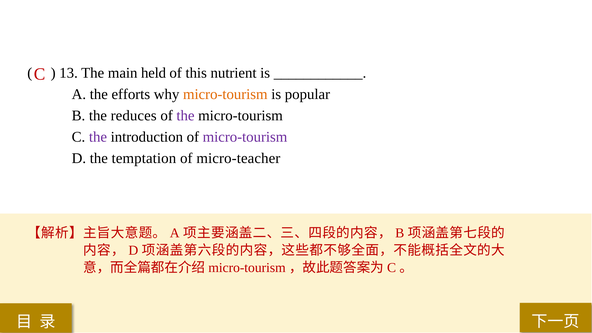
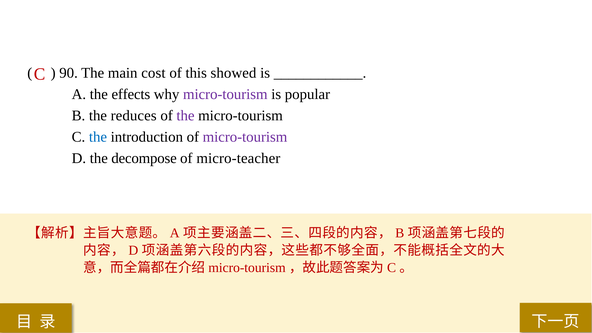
13: 13 -> 90
held: held -> cost
nutrient: nutrient -> showed
efforts: efforts -> effects
micro-tourism at (225, 94) colour: orange -> purple
the at (98, 137) colour: purple -> blue
temptation: temptation -> decompose
